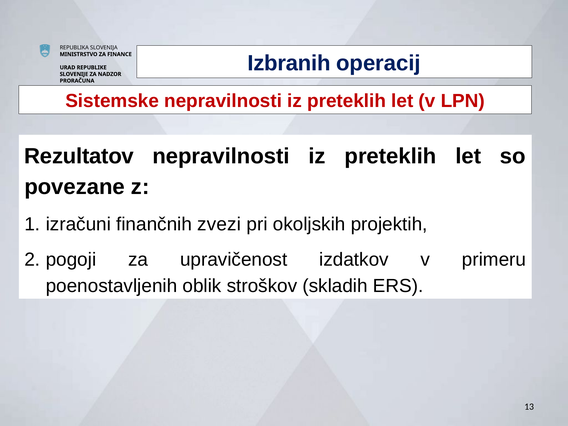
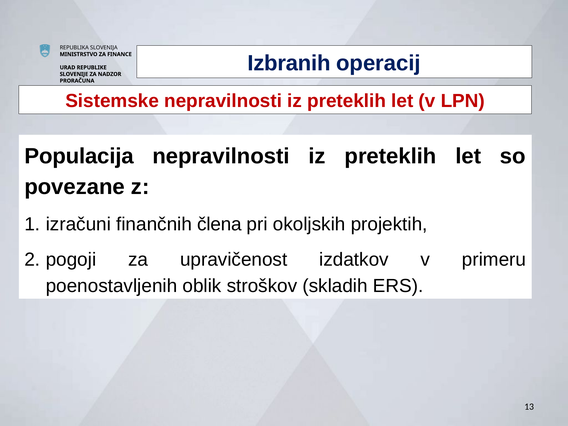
Rezultatov: Rezultatov -> Populacija
zvezi: zvezi -> člena
